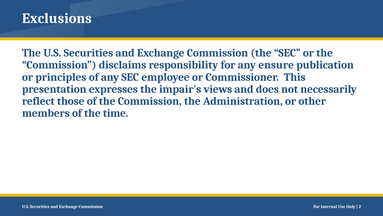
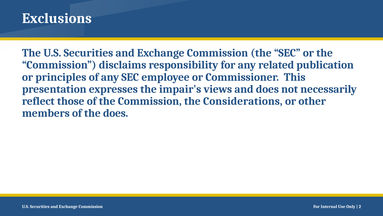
ensure: ensure -> related
Administration: Administration -> Considerations
the time: time -> does
